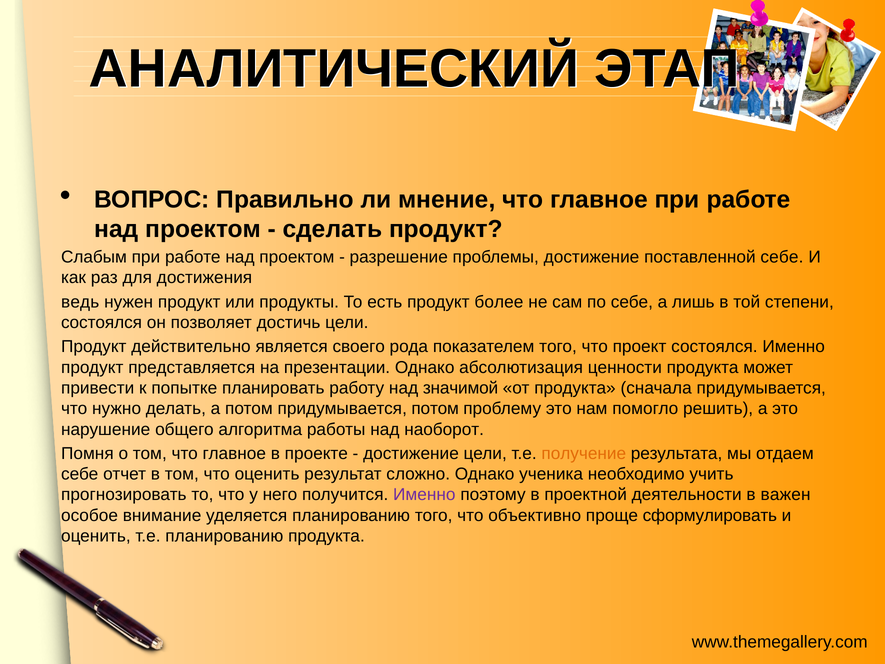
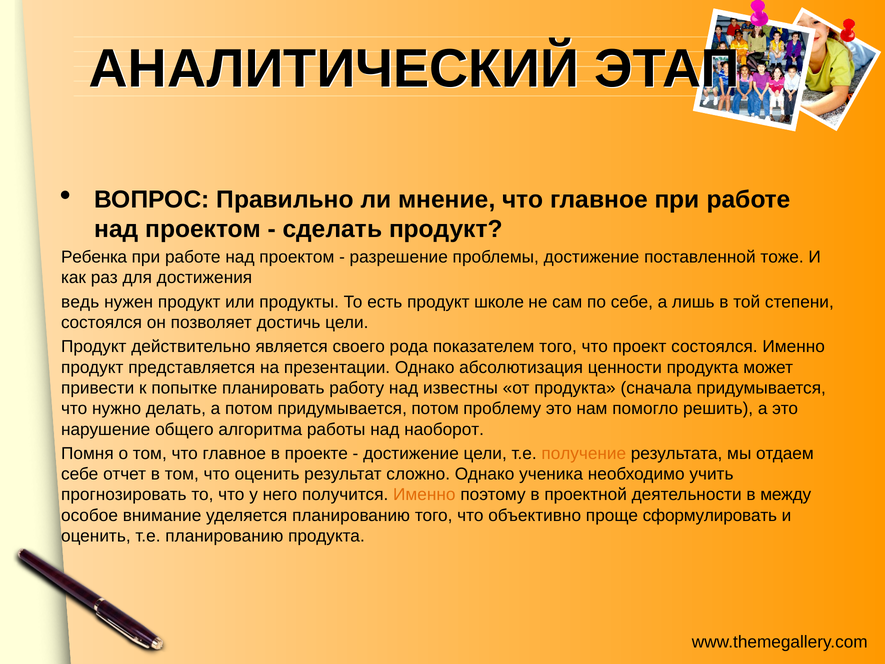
Слабым: Слабым -> Ребенка
поставленной себе: себе -> тоже
более: более -> школе
значимой: значимой -> известны
Именно at (424, 495) colour: purple -> orange
важен: важен -> между
